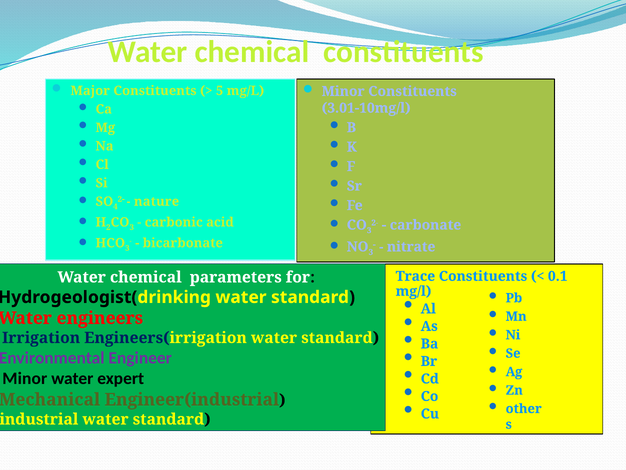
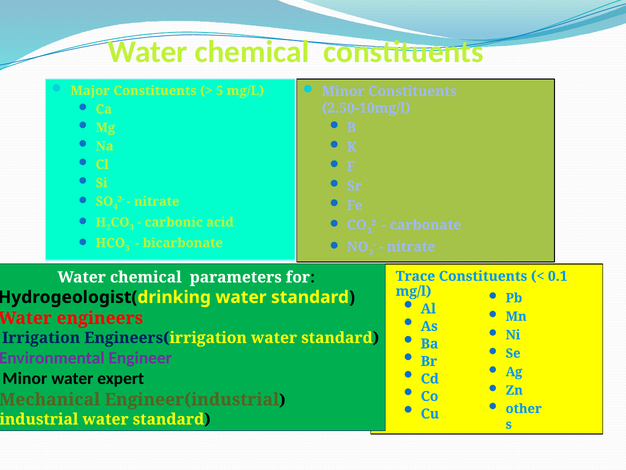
3.01-10mg/l: 3.01-10mg/l -> 2.50-10mg/l
nature at (157, 201): nature -> nitrate
